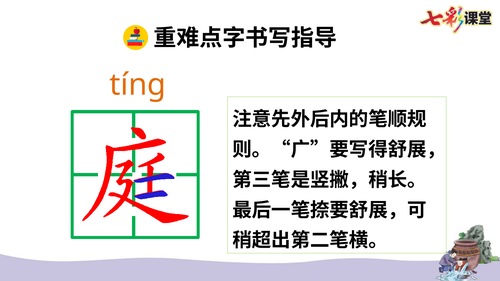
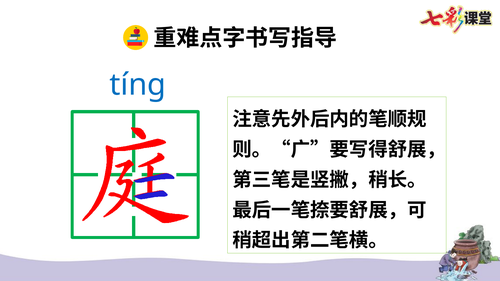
tíng colour: orange -> blue
